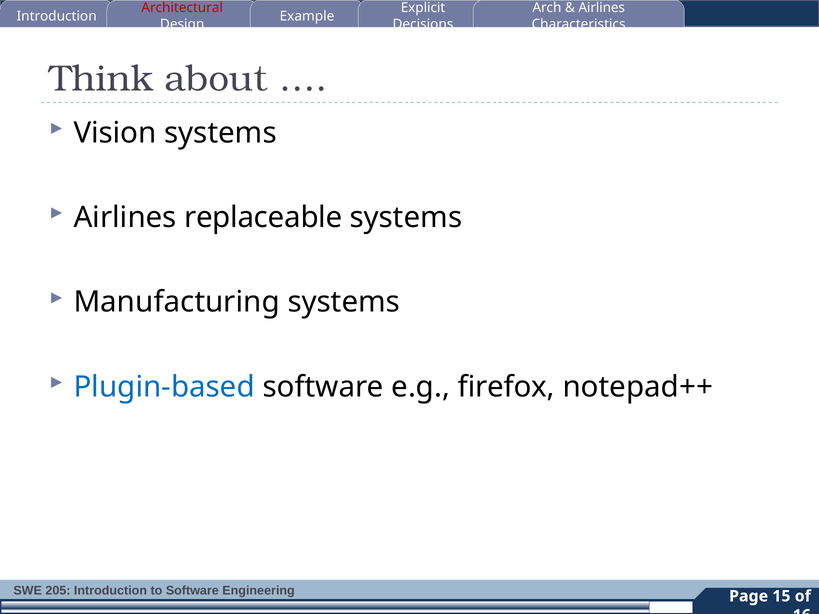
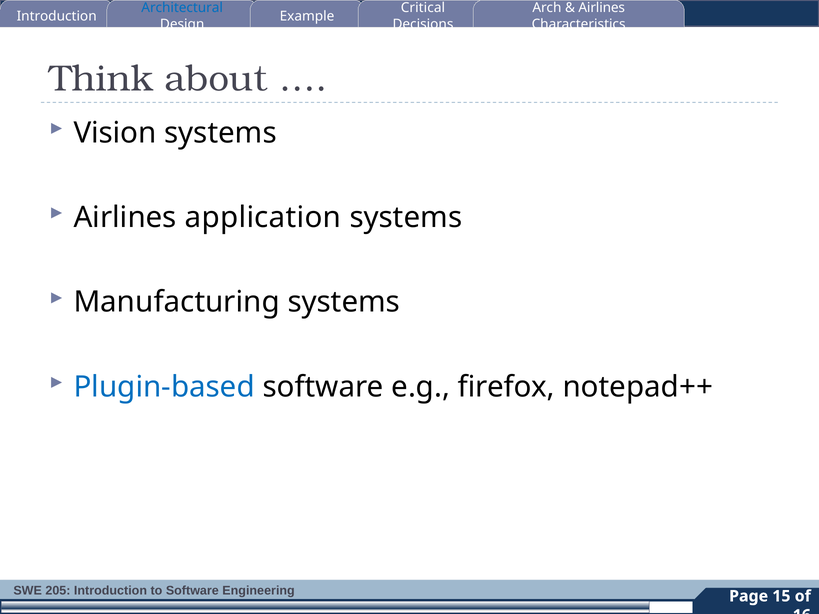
Architectural colour: red -> blue
Explicit: Explicit -> Critical
replaceable: replaceable -> application
